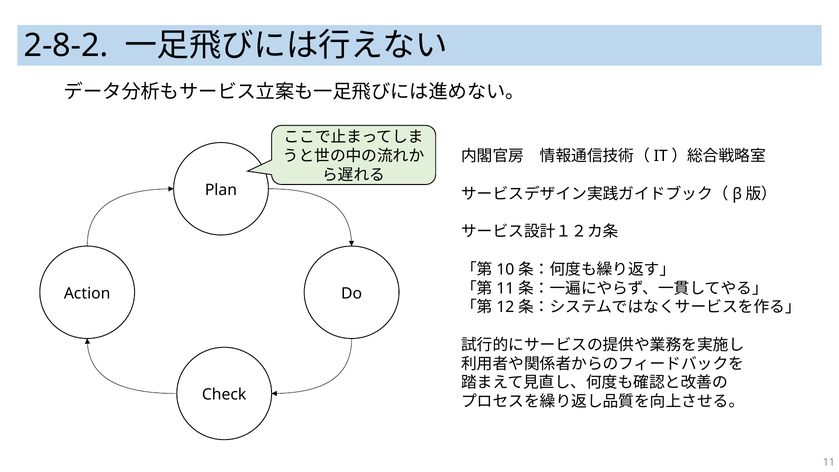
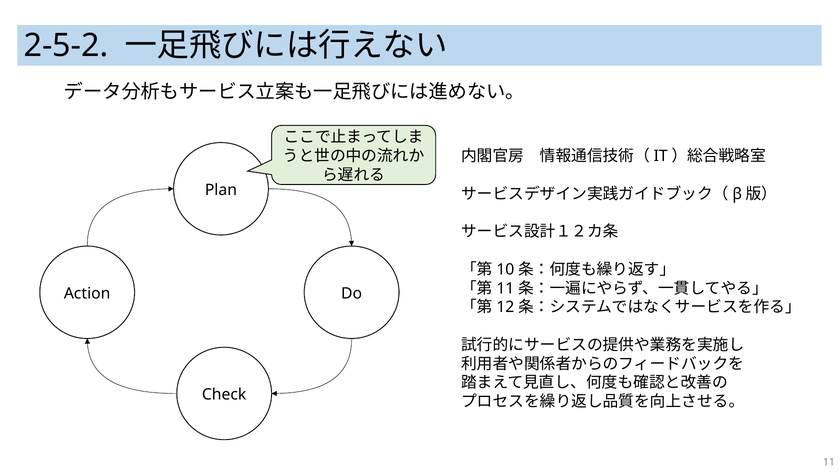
2-8-2: 2-8-2 -> 2-5-2
